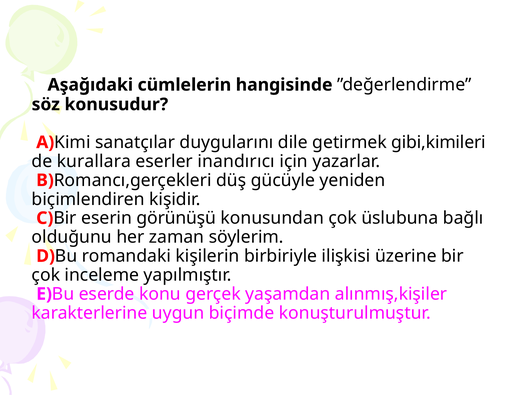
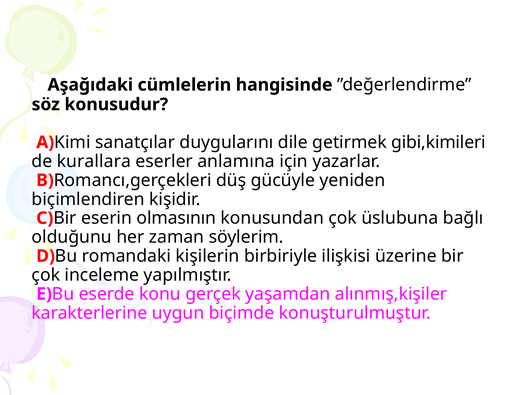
inandırıcı: inandırıcı -> anlamına
görünüşü: görünüşü -> olmasının
